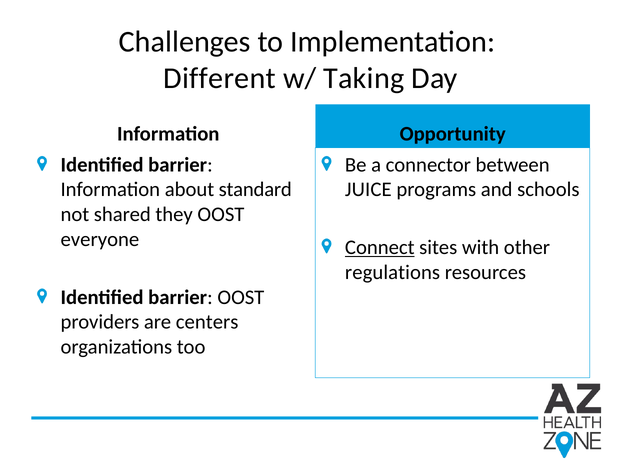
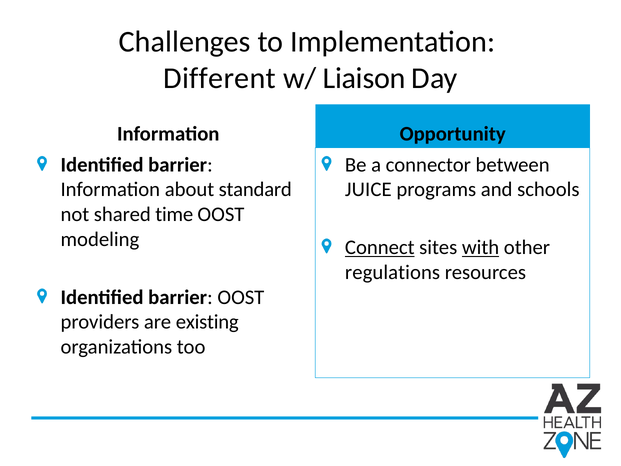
Taking: Taking -> Liaison
they: they -> time
everyone: everyone -> modeling
with underline: none -> present
centers: centers -> existing
